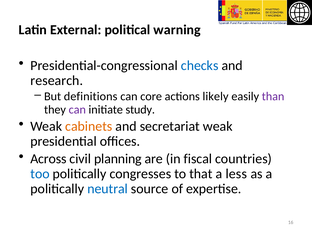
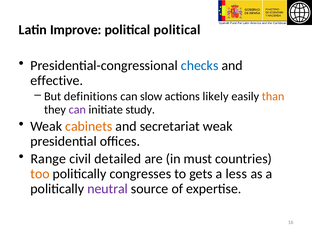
External: External -> Improve
political warning: warning -> political
research: research -> effective
core: core -> slow
than colour: purple -> orange
Across: Across -> Range
planning: planning -> detailed
fiscal: fiscal -> must
too colour: blue -> orange
that: that -> gets
neutral colour: blue -> purple
